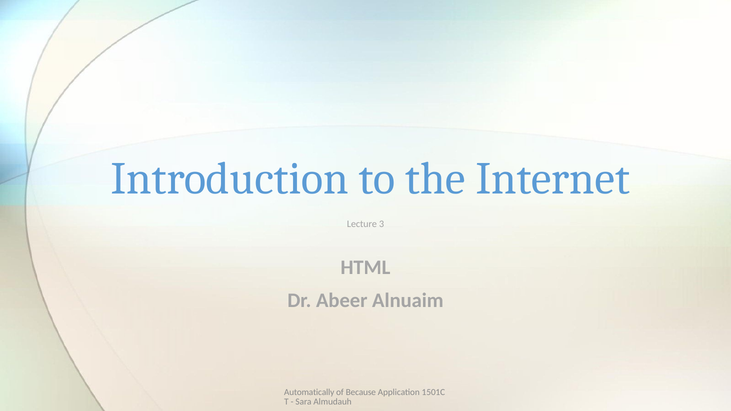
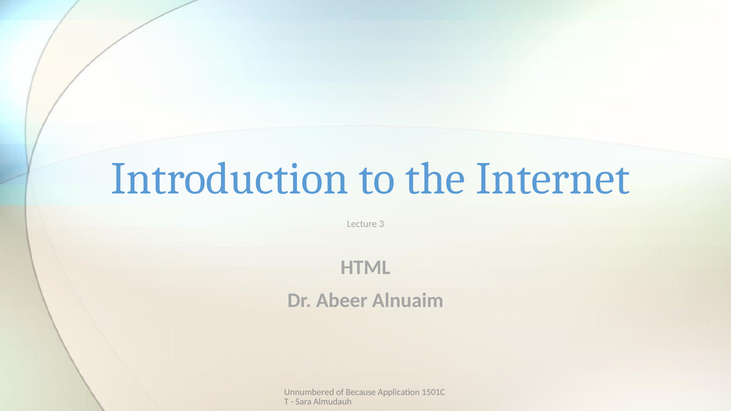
Automatically: Automatically -> Unnumbered
